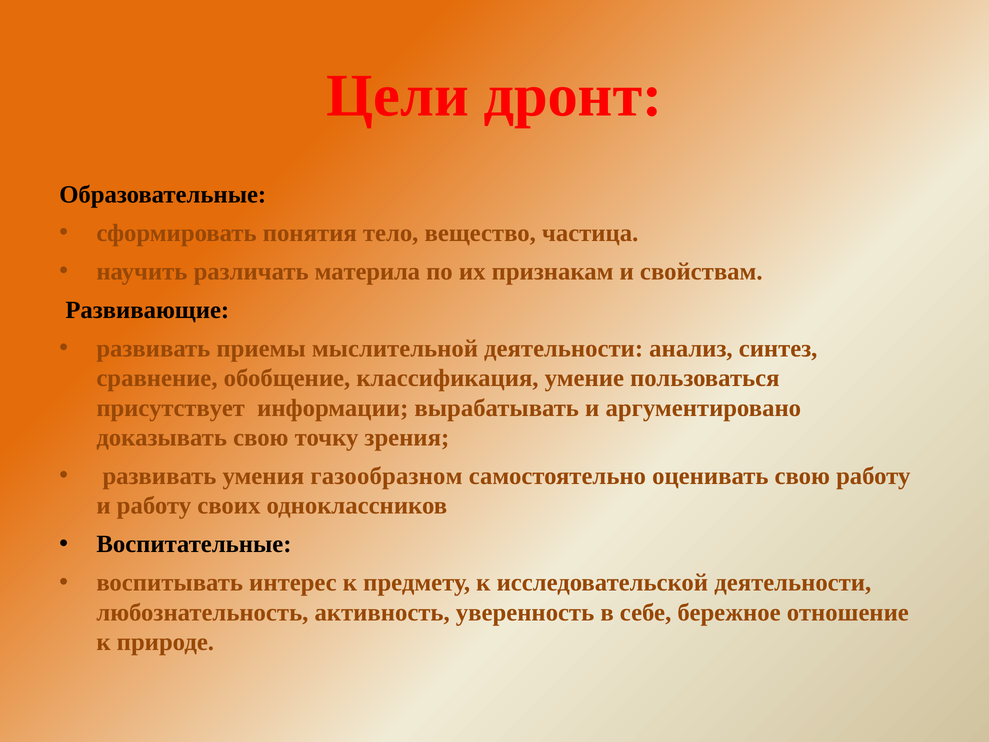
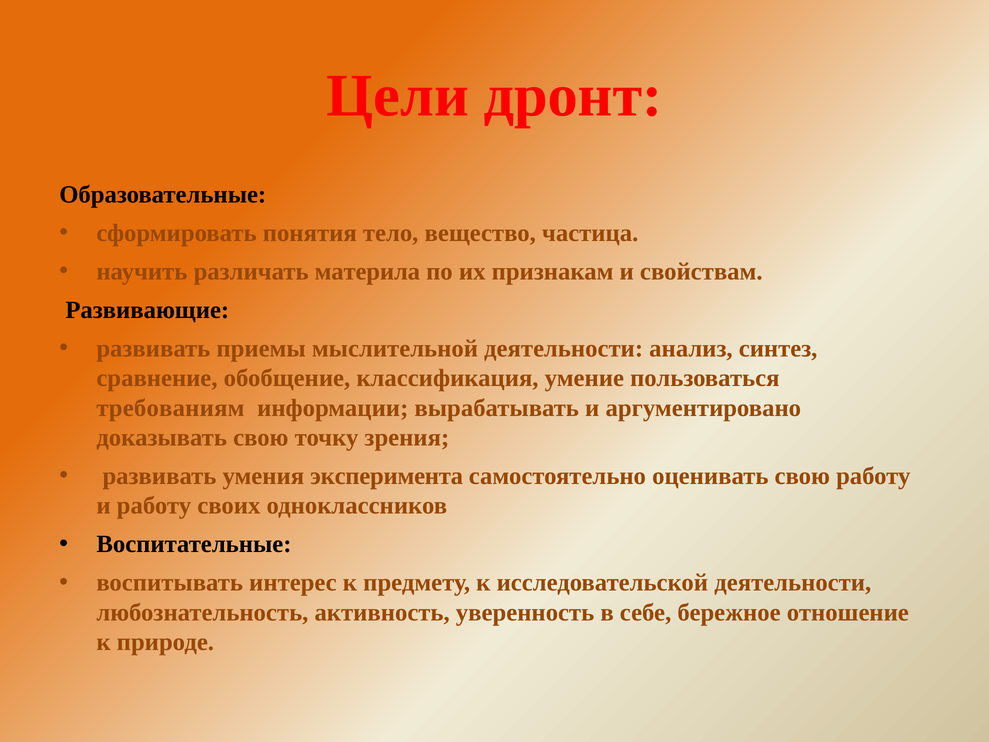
присутствует: присутствует -> требованиям
газообразном: газообразном -> эксперимента
